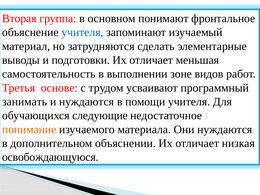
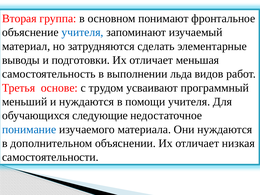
зоне: зоне -> льда
занимать: занимать -> меньший
понимание colour: orange -> blue
освобождающуюся: освобождающуюся -> самостоятельности
